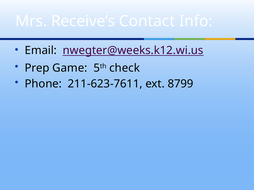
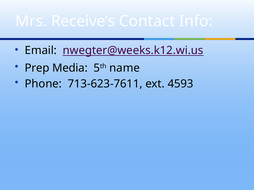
Game: Game -> Media
check: check -> name
211-623-7611: 211-623-7611 -> 713-623-7611
8799: 8799 -> 4593
